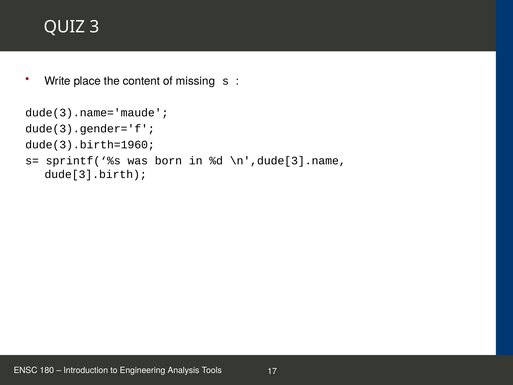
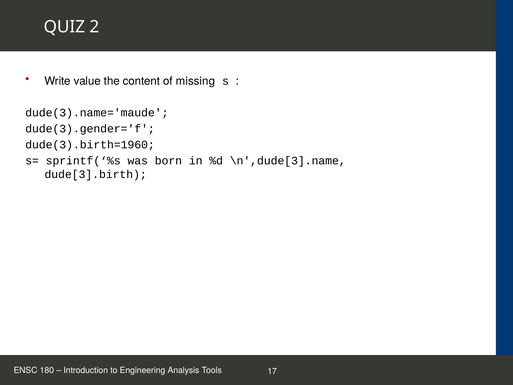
3: 3 -> 2
place: place -> value
